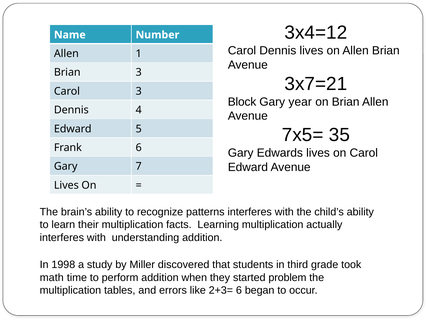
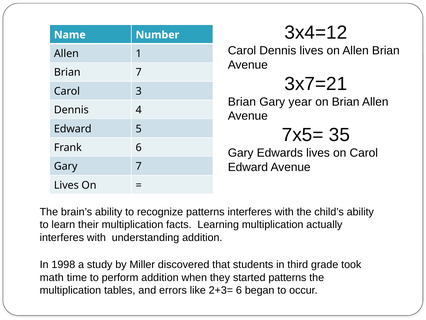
Brian 3: 3 -> 7
Block at (242, 102): Block -> Brian
started problem: problem -> patterns
